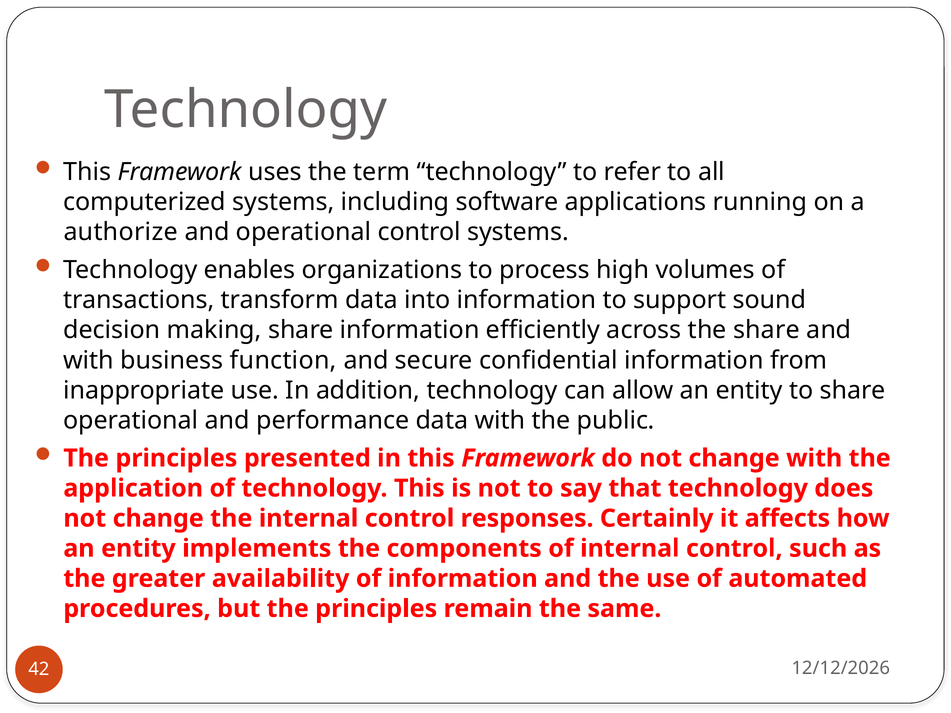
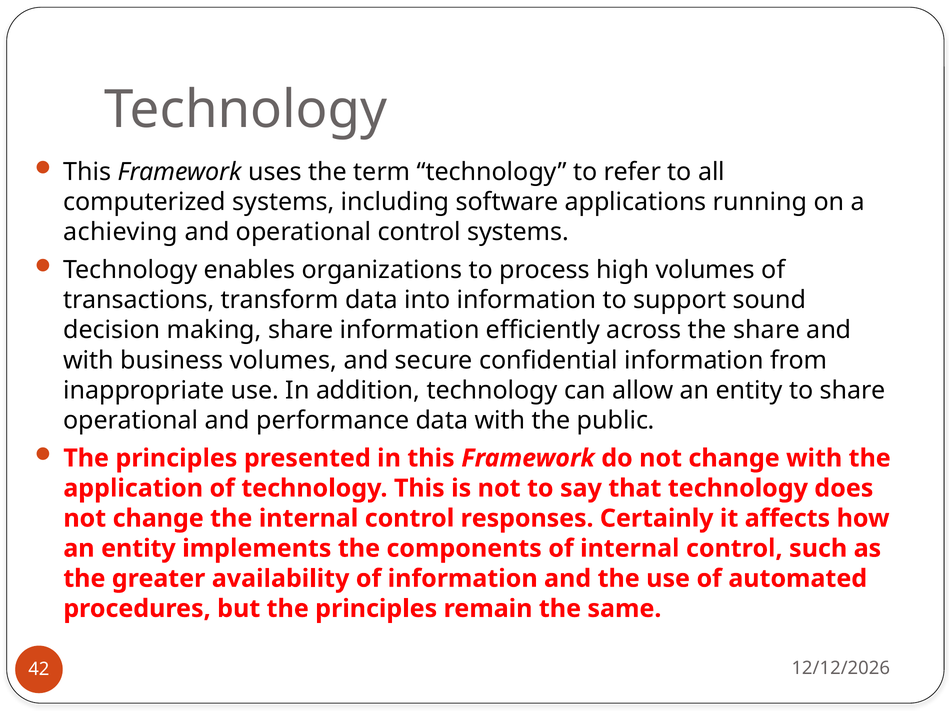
authorize: authorize -> achieving
business function: function -> volumes
